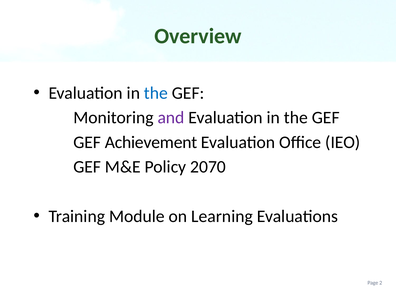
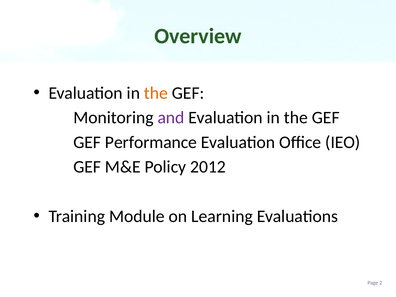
the at (156, 93) colour: blue -> orange
Achievement: Achievement -> Performance
2070: 2070 -> 2012
